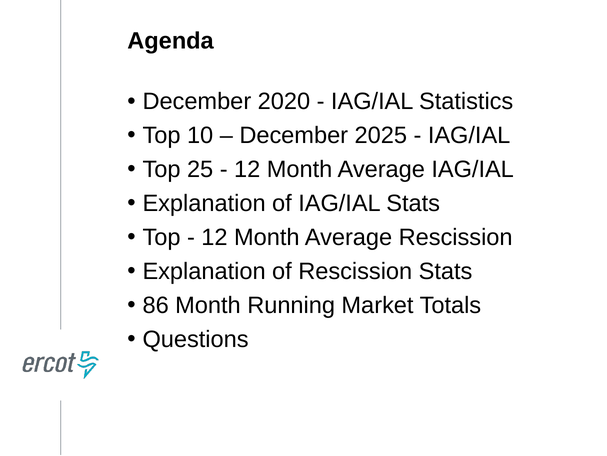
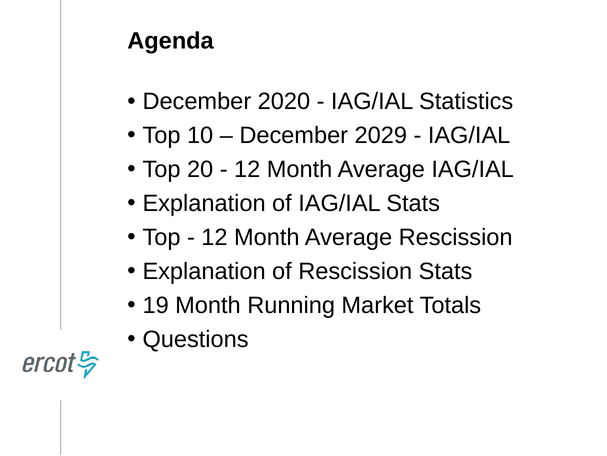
2025: 2025 -> 2029
25: 25 -> 20
86: 86 -> 19
